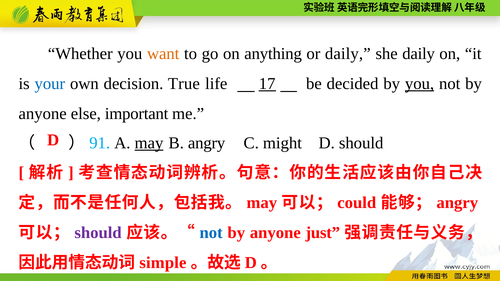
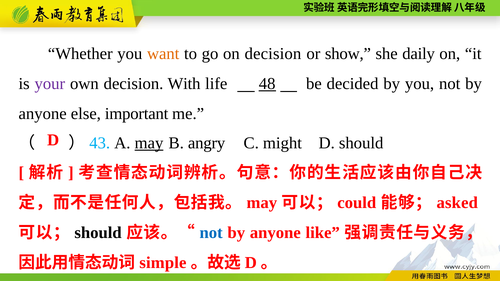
on anything: anything -> decision
or daily: daily -> show
your colour: blue -> purple
True: True -> With
17: 17 -> 48
you at (420, 84) underline: present -> none
91: 91 -> 43
angry at (457, 203): angry -> asked
should at (98, 233) colour: purple -> black
just: just -> like
